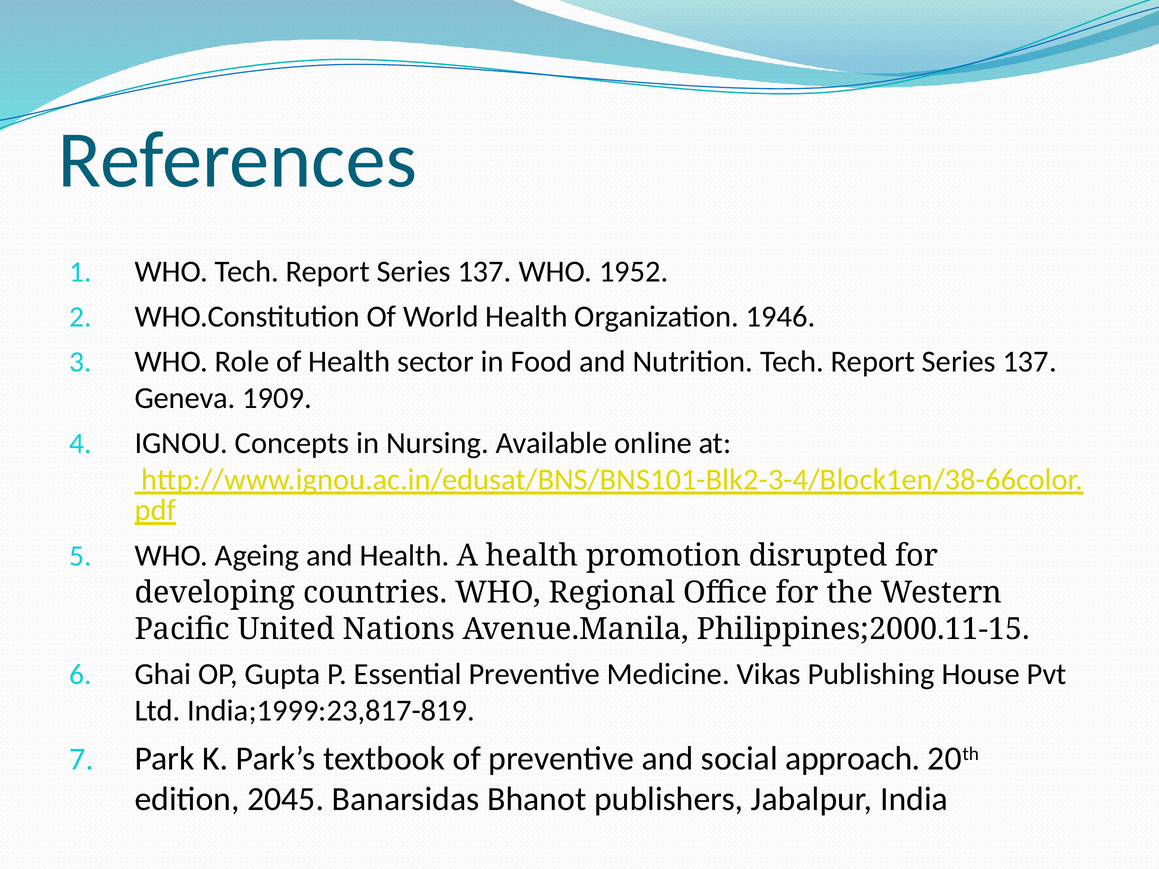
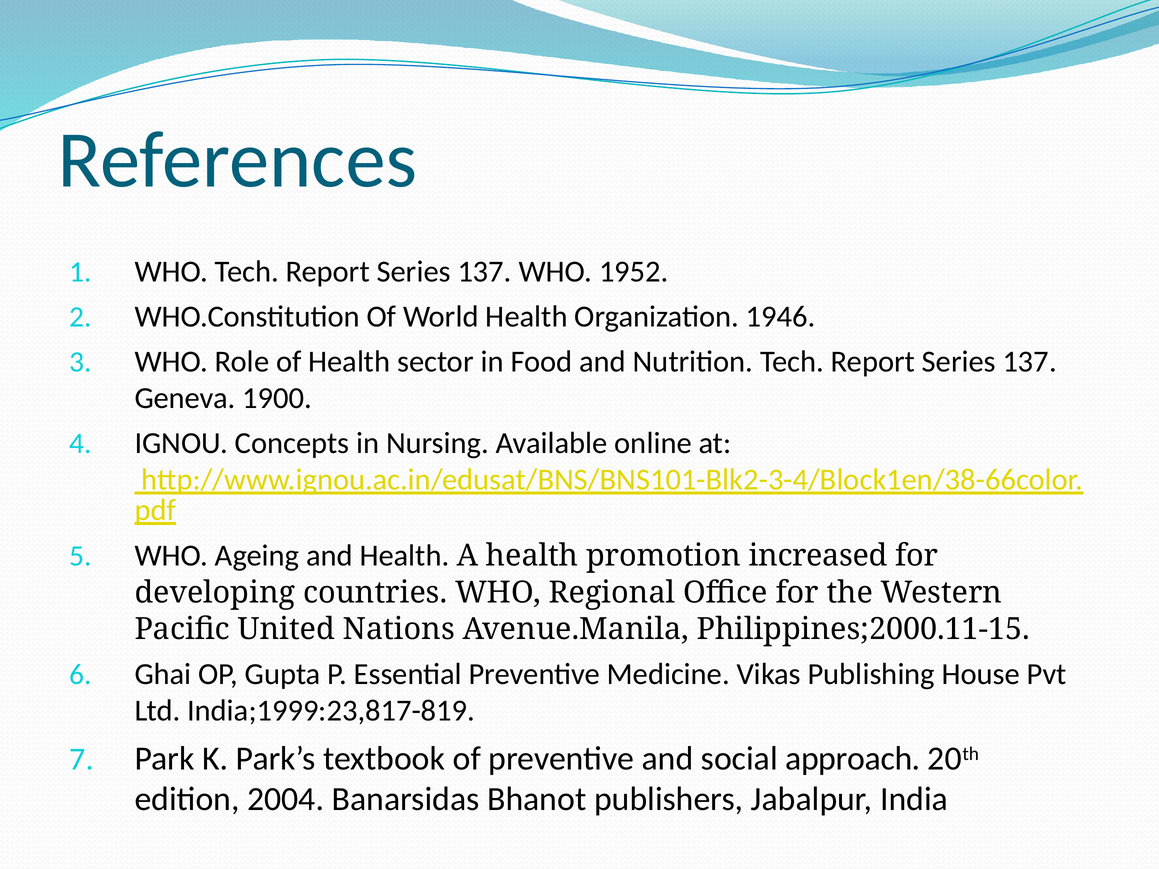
1909: 1909 -> 1900
disrupted: disrupted -> increased
2045: 2045 -> 2004
